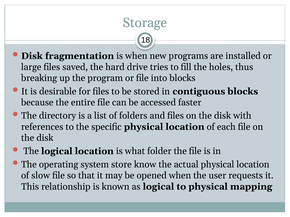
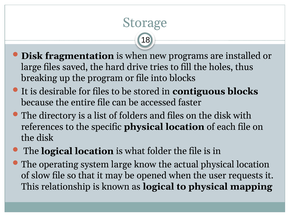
system store: store -> large
